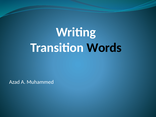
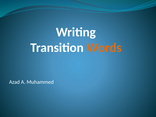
Words colour: black -> orange
